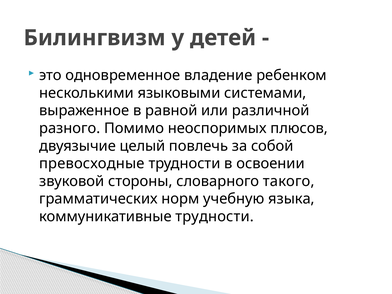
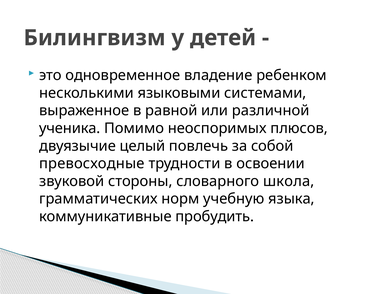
разного: разного -> ученика
такого: такого -> школа
коммуникативные трудности: трудности -> пробудить
